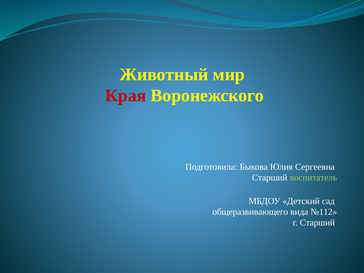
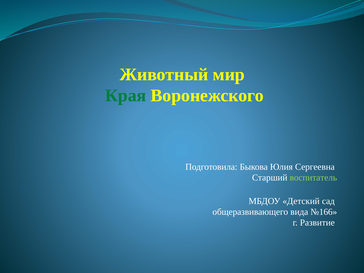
Края colour: red -> green
№112: №112 -> №166
г Старший: Старший -> Развитие
